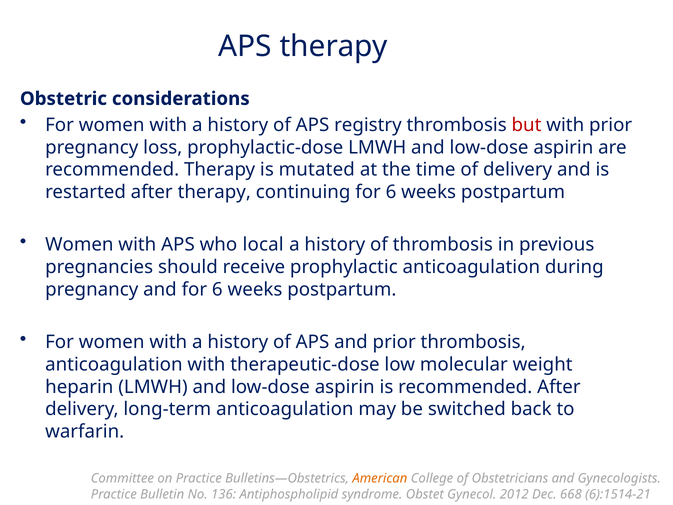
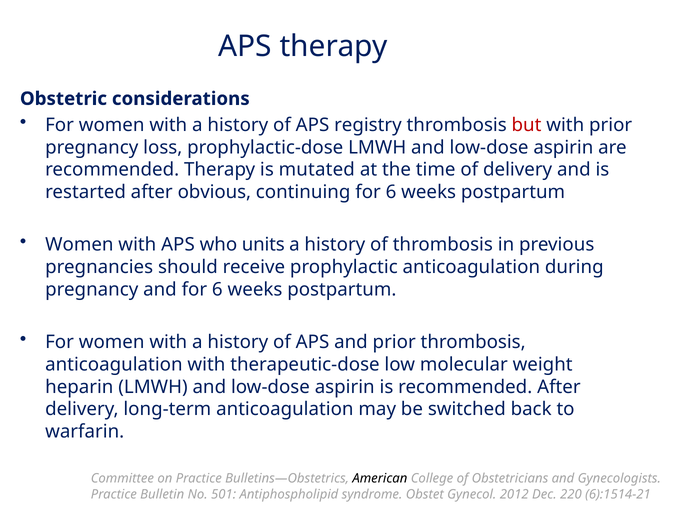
after therapy: therapy -> obvious
local: local -> units
American colour: orange -> black
136: 136 -> 501
668: 668 -> 220
